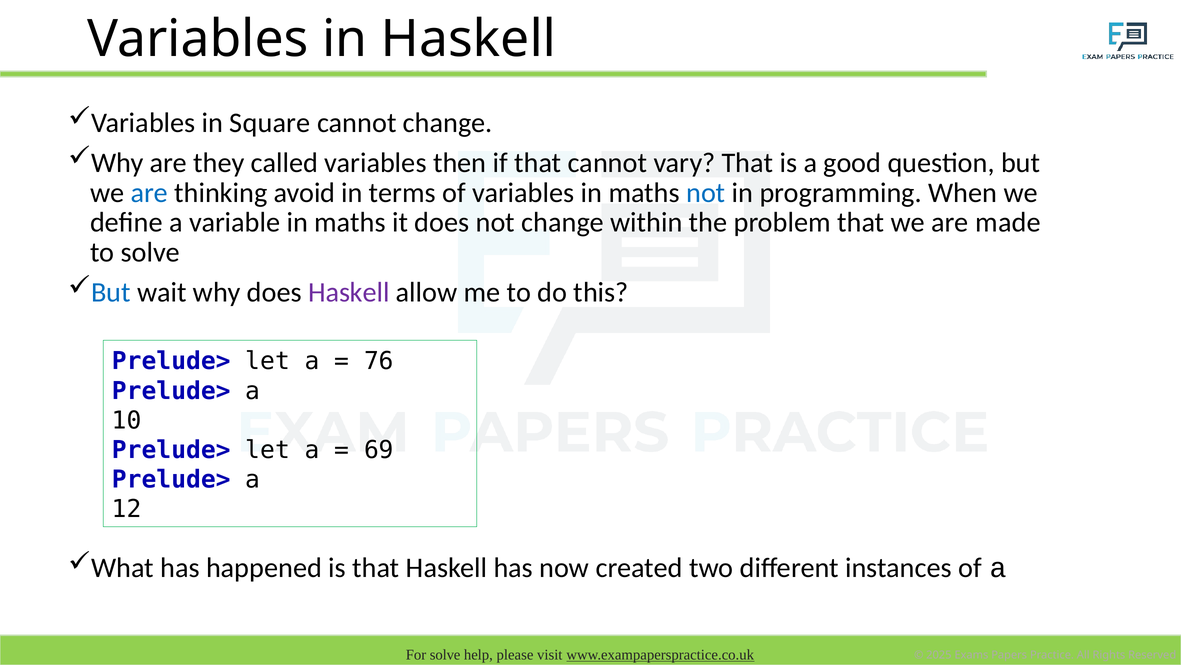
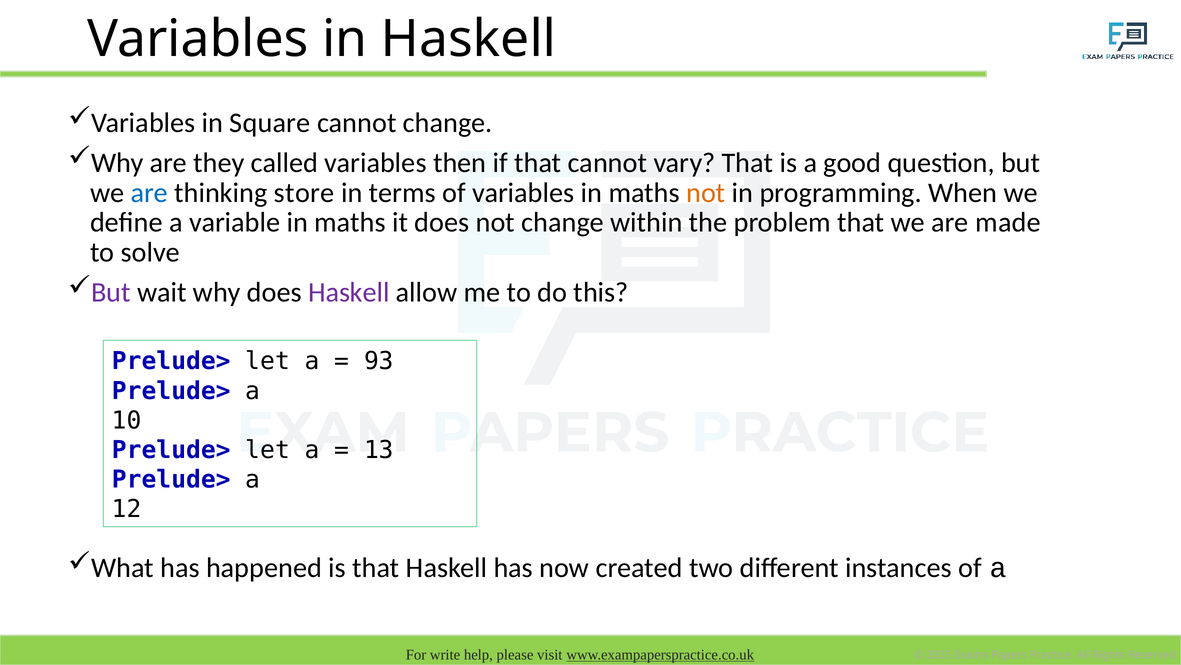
avoid: avoid -> store
not at (706, 193) colour: blue -> orange
But at (111, 292) colour: blue -> purple
76: 76 -> 93
69: 69 -> 13
solve at (445, 654): solve -> write
